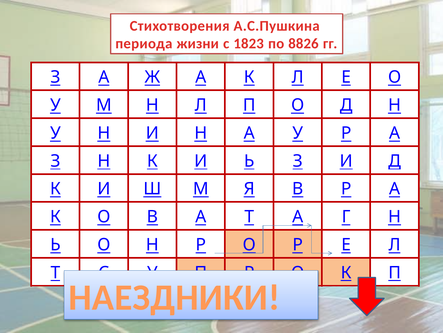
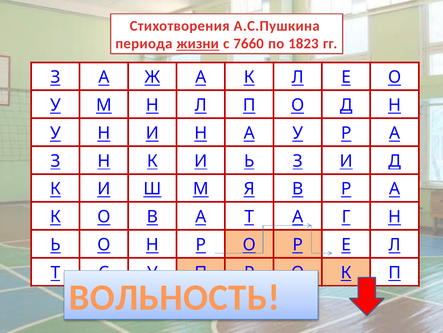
жизни underline: none -> present
1823: 1823 -> 7660
8826: 8826 -> 1823
НАЕЗДНИКИ: НАЕЗДНИКИ -> ВОЛЬНОСТЬ
